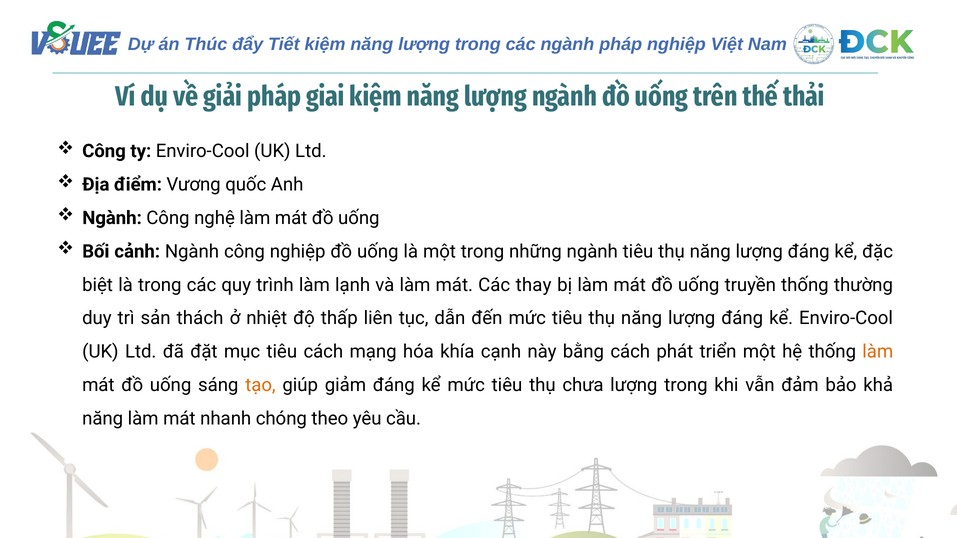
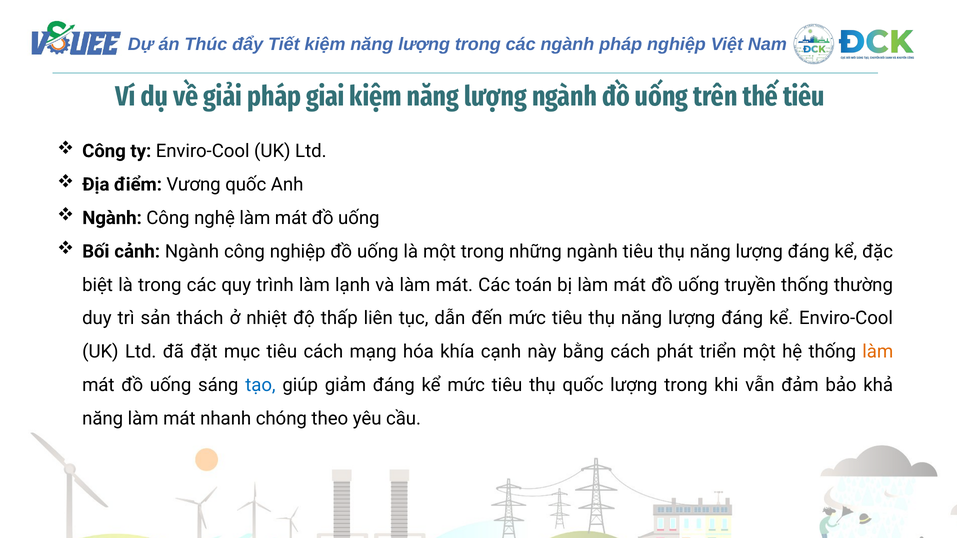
thế thải: thải -> tiêu
thay: thay -> toán
tạo colour: orange -> blue
thụ chưa: chưa -> quốc
